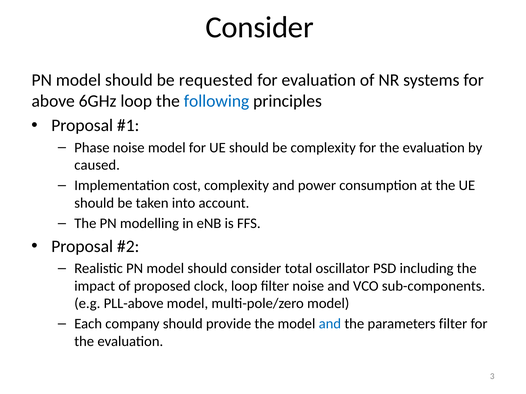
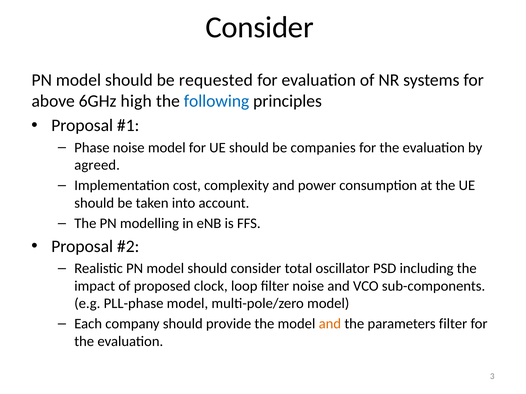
6GHz loop: loop -> high
be complexity: complexity -> companies
caused: caused -> agreed
PLL-above: PLL-above -> PLL-phase
and at (330, 324) colour: blue -> orange
